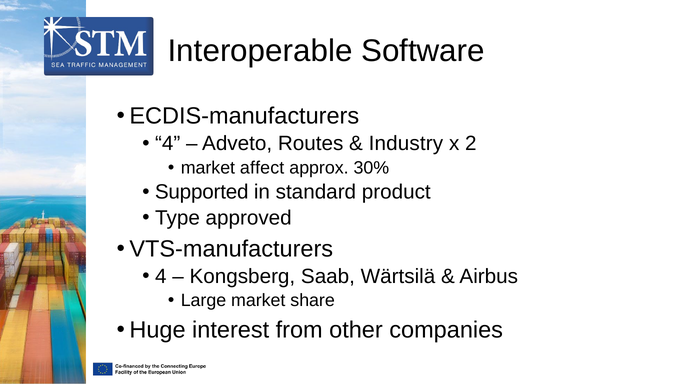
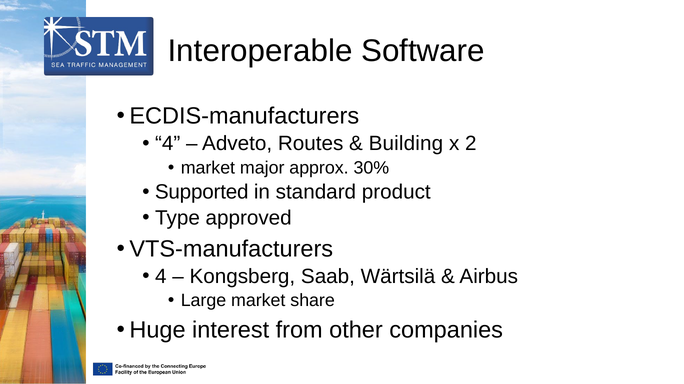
Industry: Industry -> Building
affect: affect -> major
